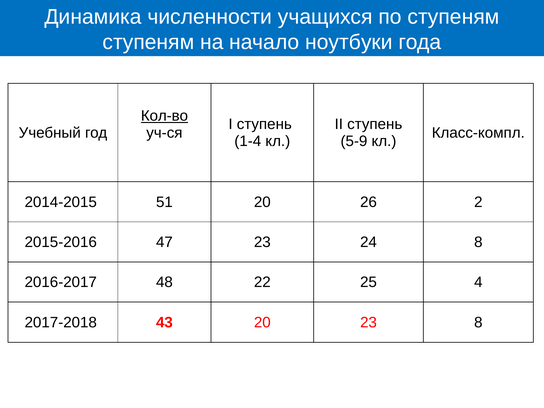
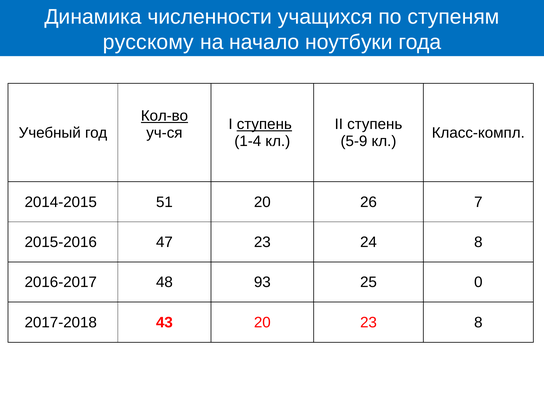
ступеням at (148, 42): ступеням -> русскому
ступень at (264, 124) underline: none -> present
2: 2 -> 7
22: 22 -> 93
4: 4 -> 0
